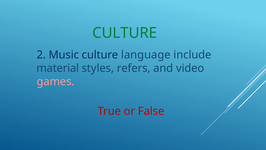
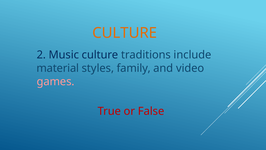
CULTURE at (125, 33) colour: green -> orange
language: language -> traditions
refers: refers -> family
